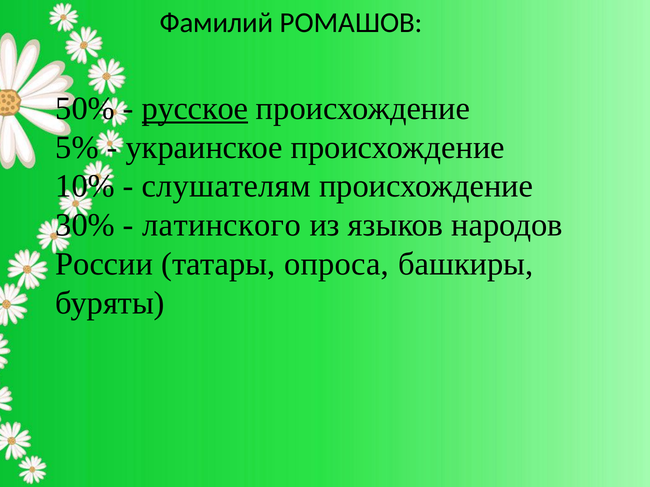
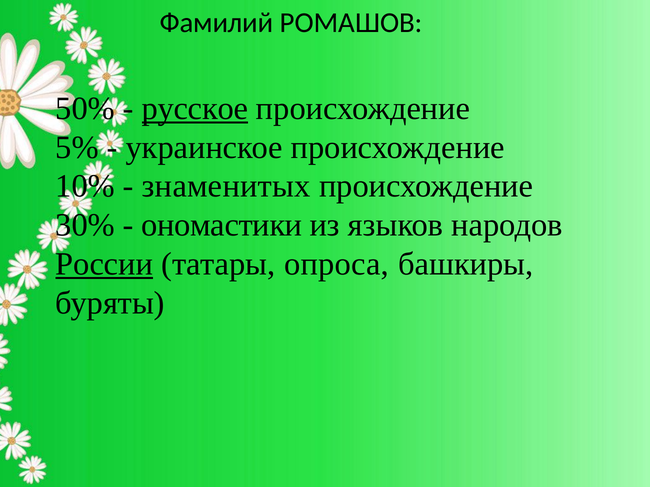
слушателям: слушателям -> знаменитых
латинского: латинского -> ономастики
России underline: none -> present
